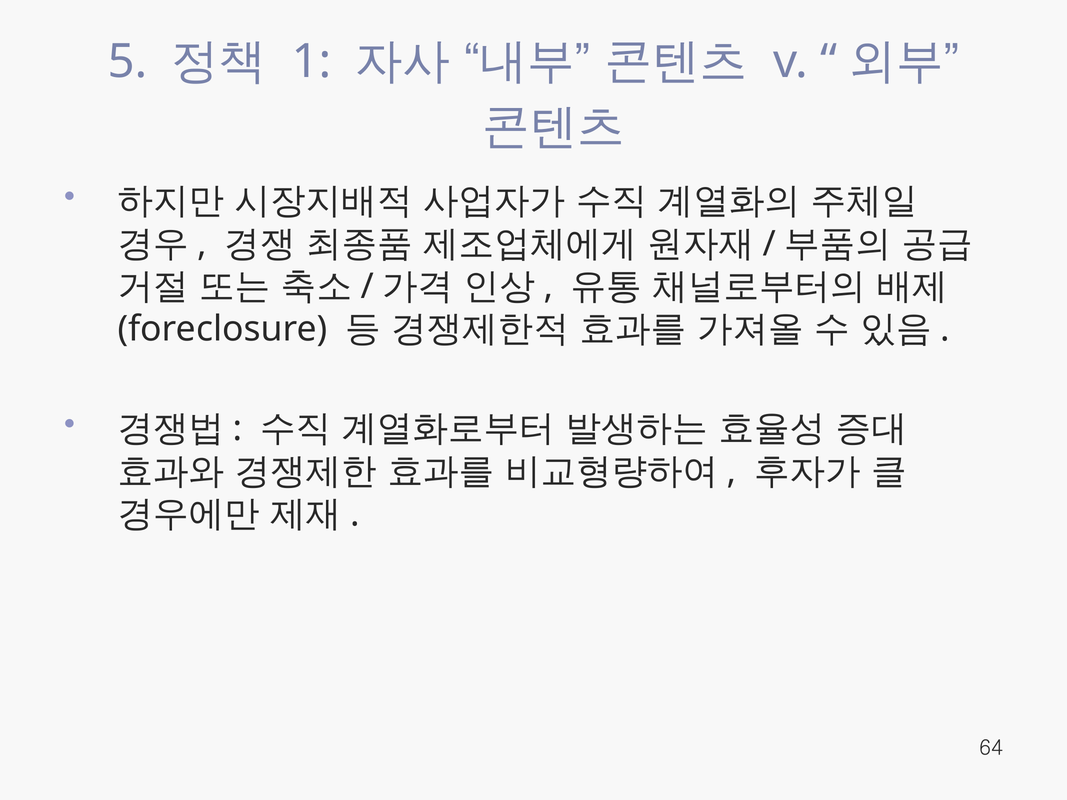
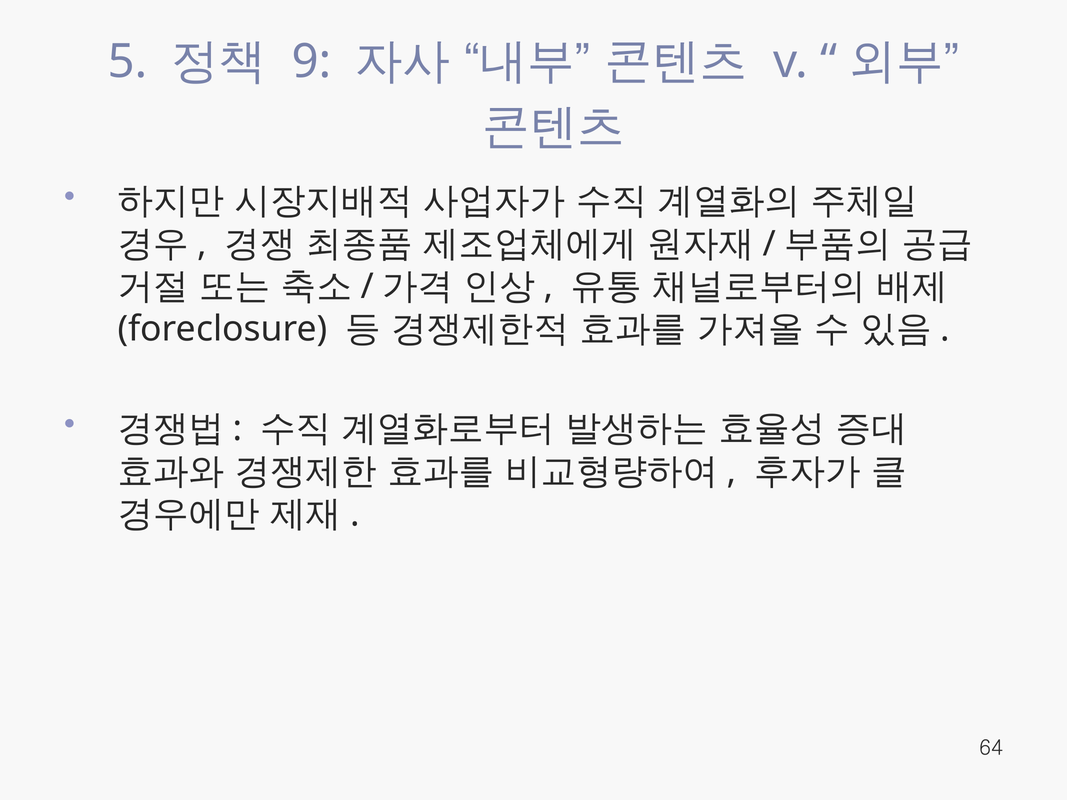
1: 1 -> 9
